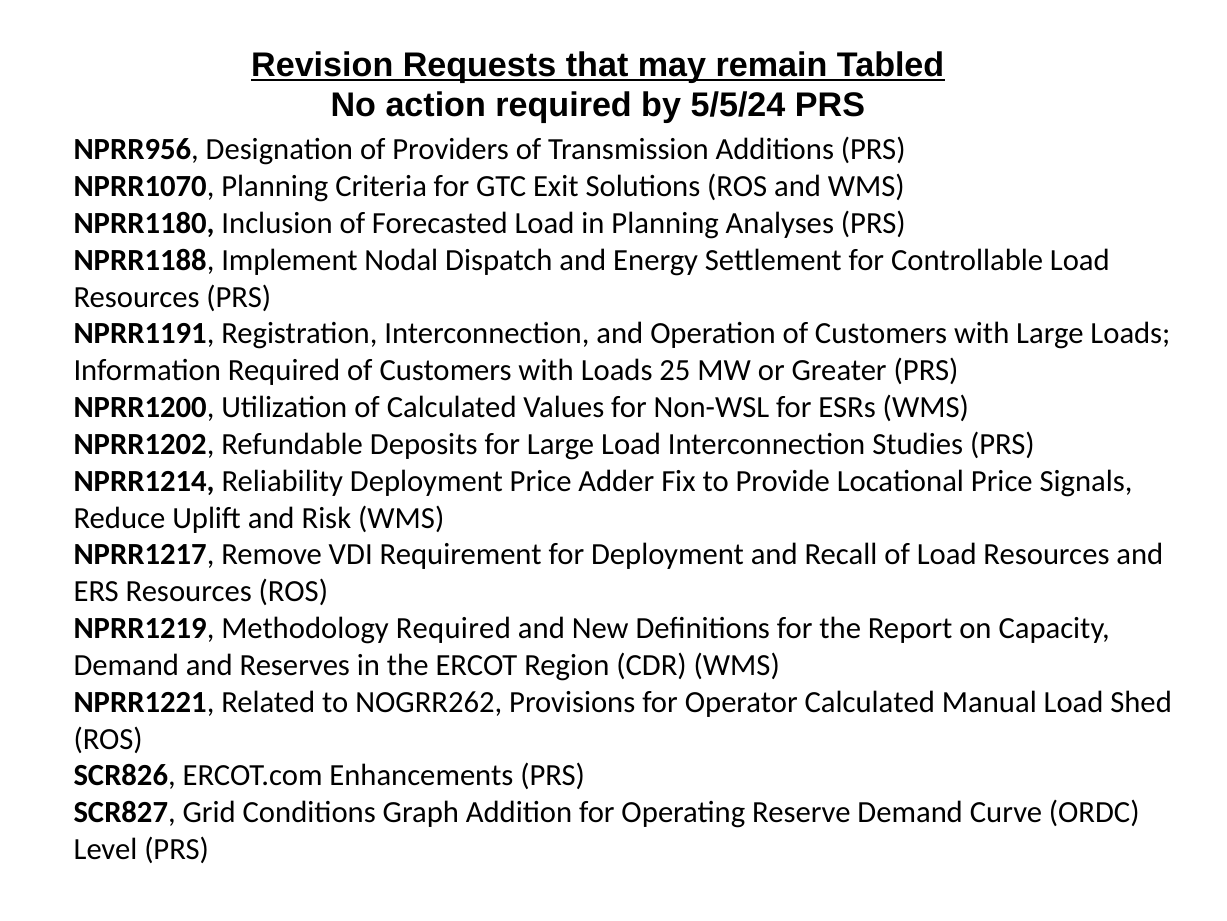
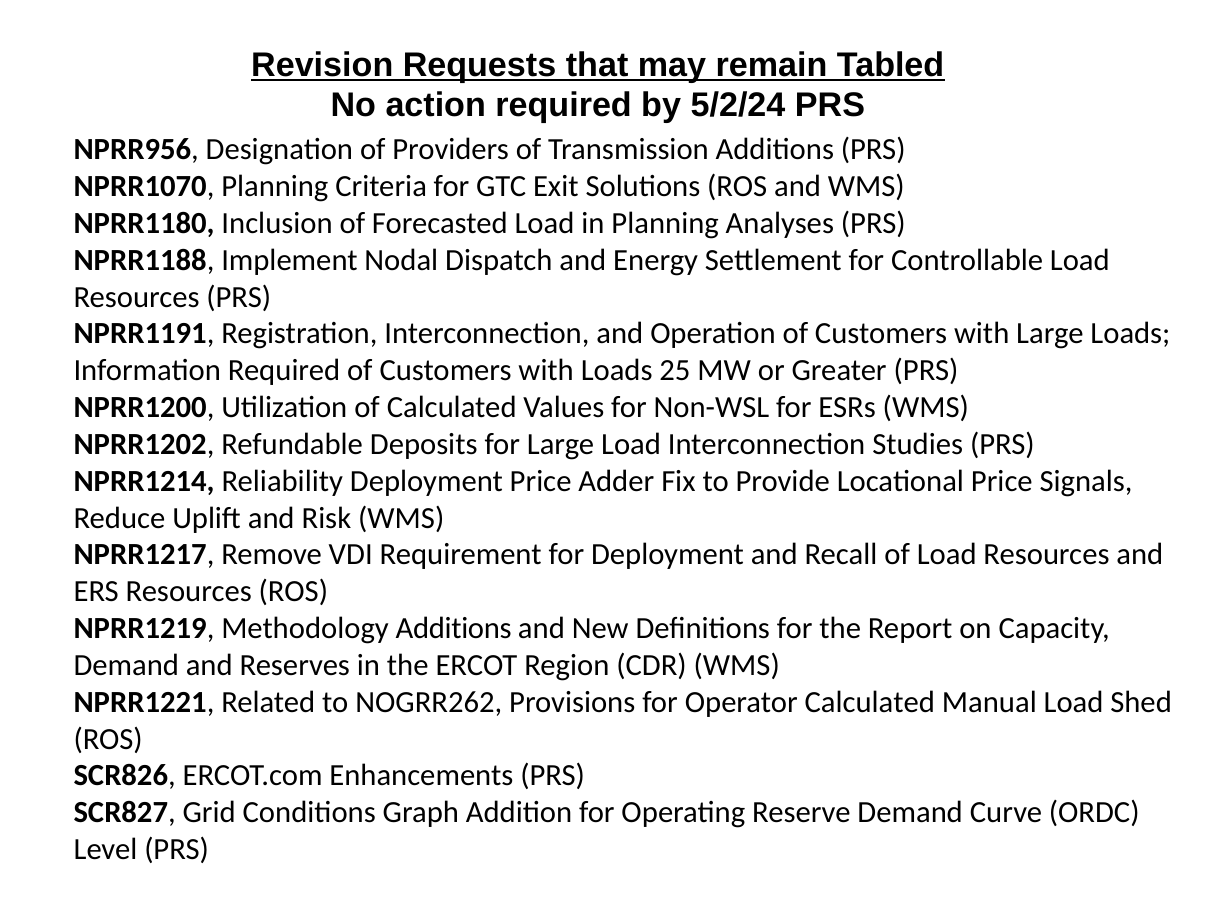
5/5/24: 5/5/24 -> 5/2/24
Methodology Required: Required -> Additions
